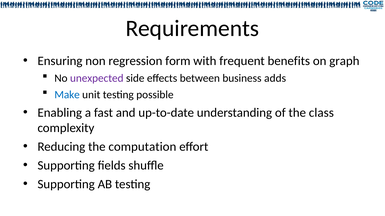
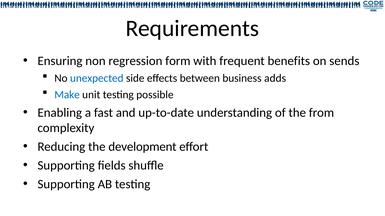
graph: graph -> sends
unexpected colour: purple -> blue
class: class -> from
computation: computation -> development
